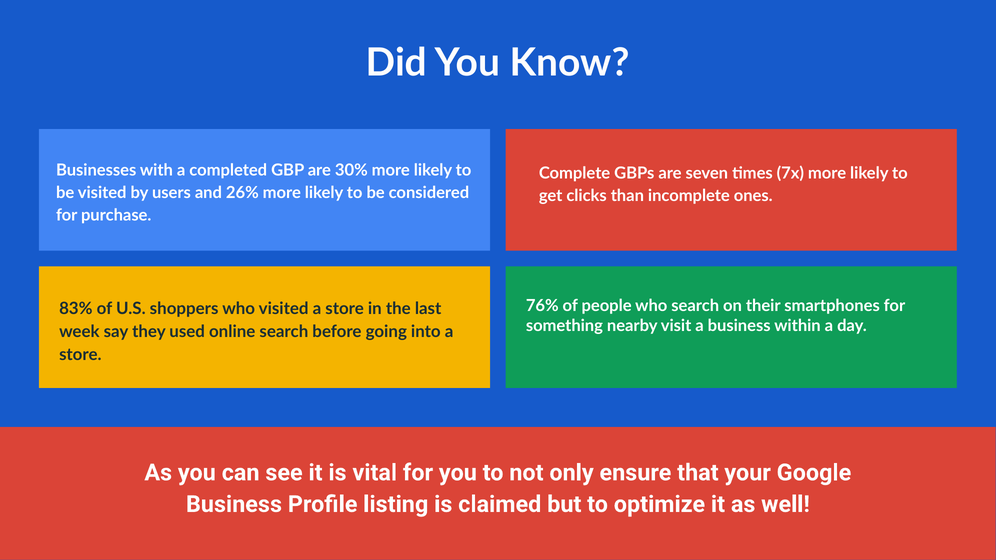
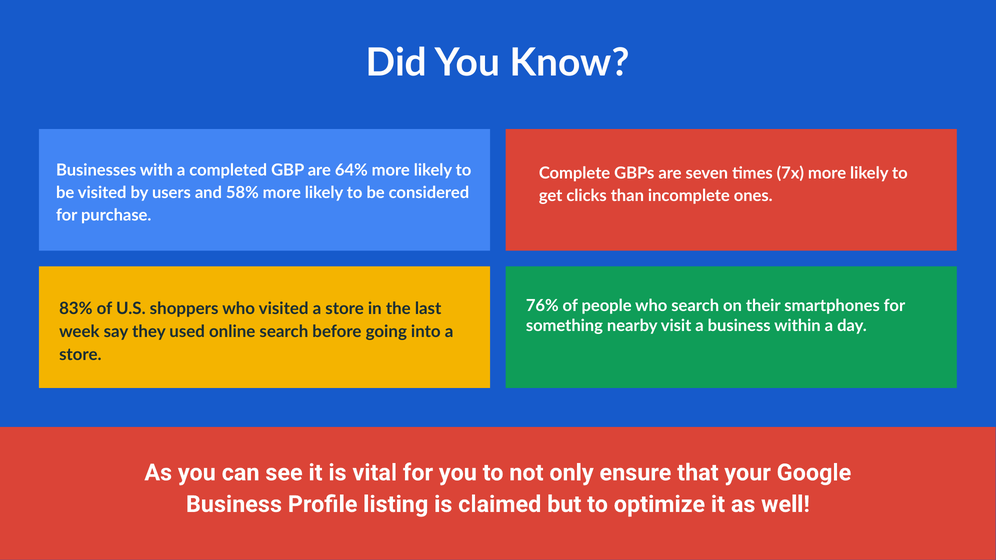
30%: 30% -> 64%
26%: 26% -> 58%
